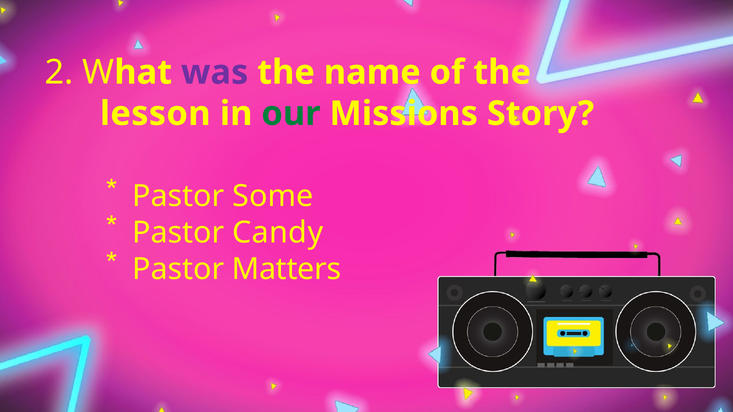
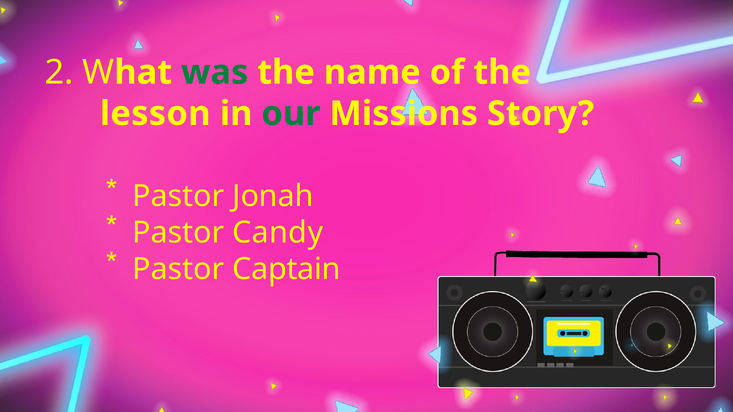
was colour: purple -> green
Some: Some -> Jonah
Matters: Matters -> Captain
